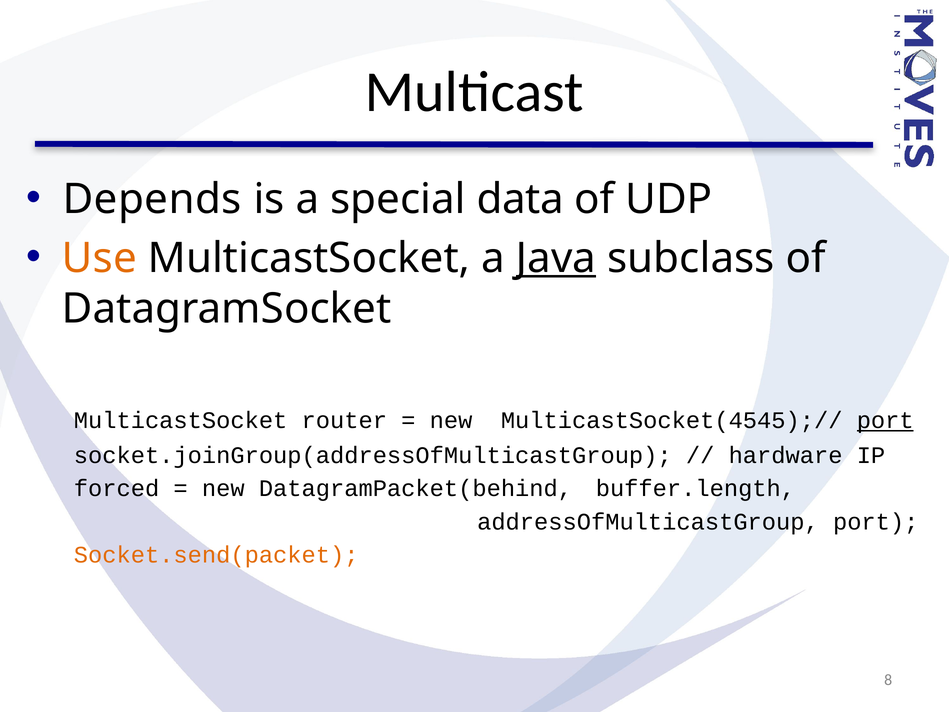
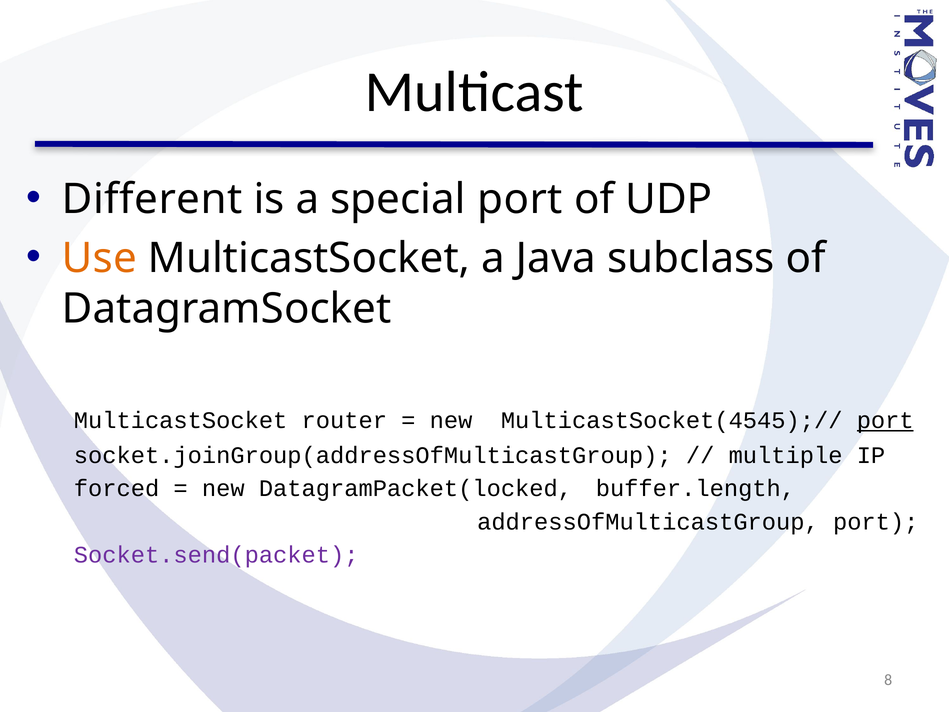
Depends: Depends -> Different
special data: data -> port
Java underline: present -> none
hardware: hardware -> multiple
DatagramPacket(behind: DatagramPacket(behind -> DatagramPacket(locked
Socket.send(packet colour: orange -> purple
